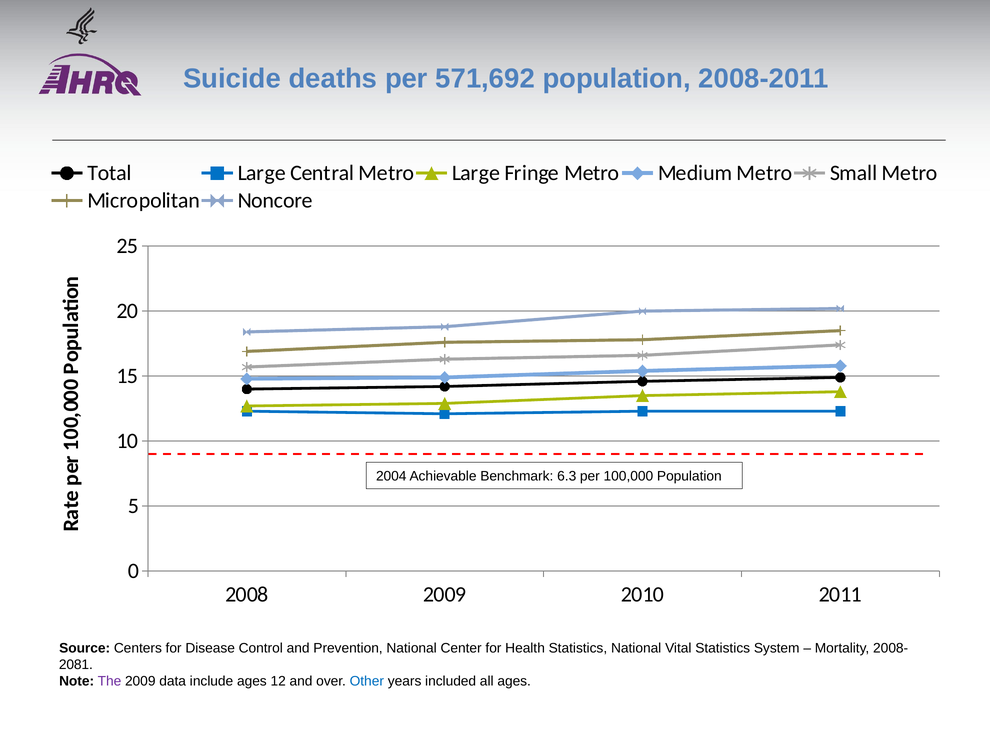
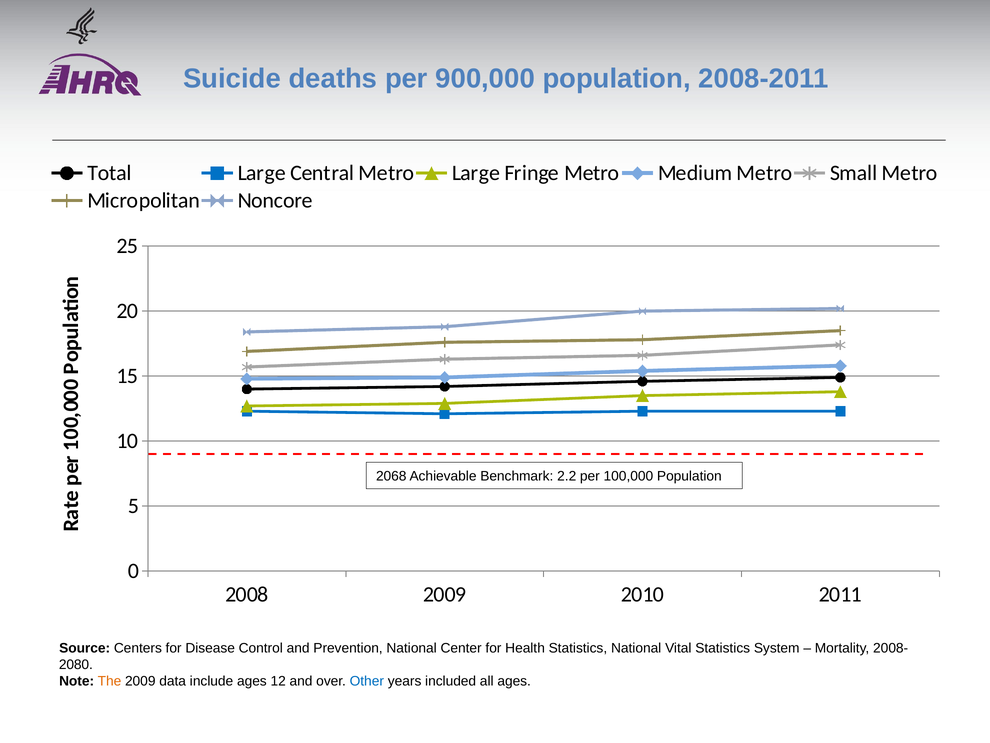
571,692: 571,692 -> 900,000
2004: 2004 -> 2068
6.3: 6.3 -> 2.2
2081: 2081 -> 2080
The colour: purple -> orange
